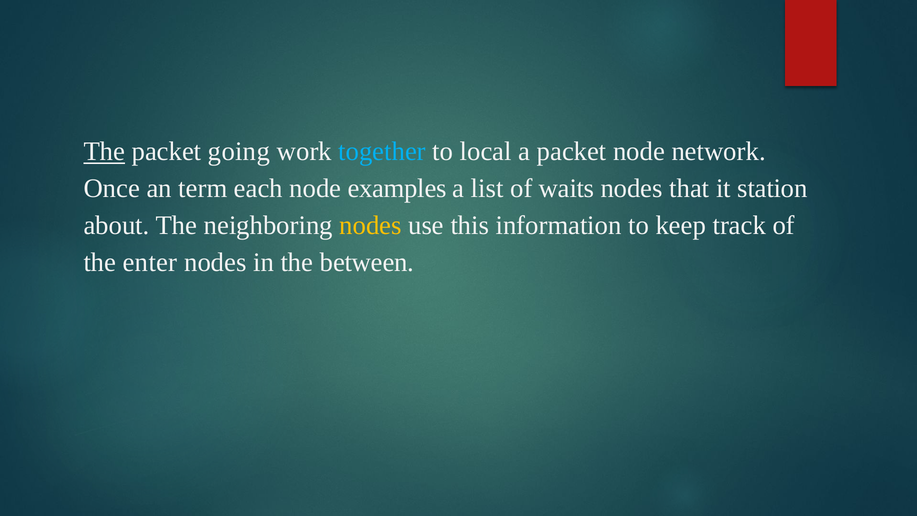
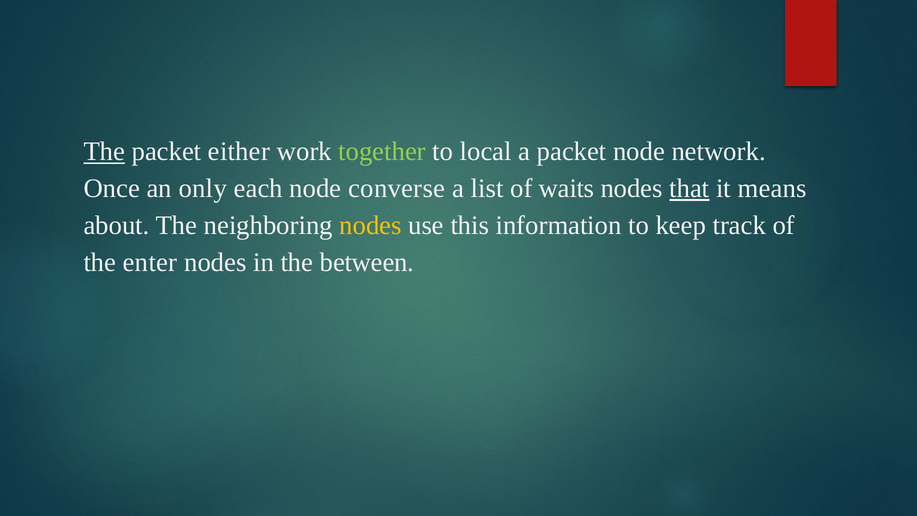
going: going -> either
together colour: light blue -> light green
term: term -> only
examples: examples -> converse
that underline: none -> present
station: station -> means
